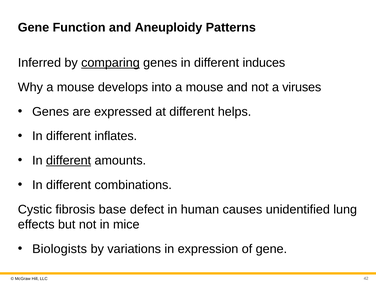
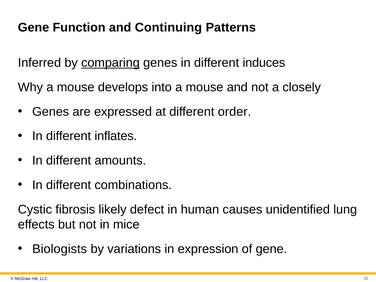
Aneuploidy: Aneuploidy -> Continuing
viruses: viruses -> closely
helps: helps -> order
different at (69, 161) underline: present -> none
base: base -> likely
